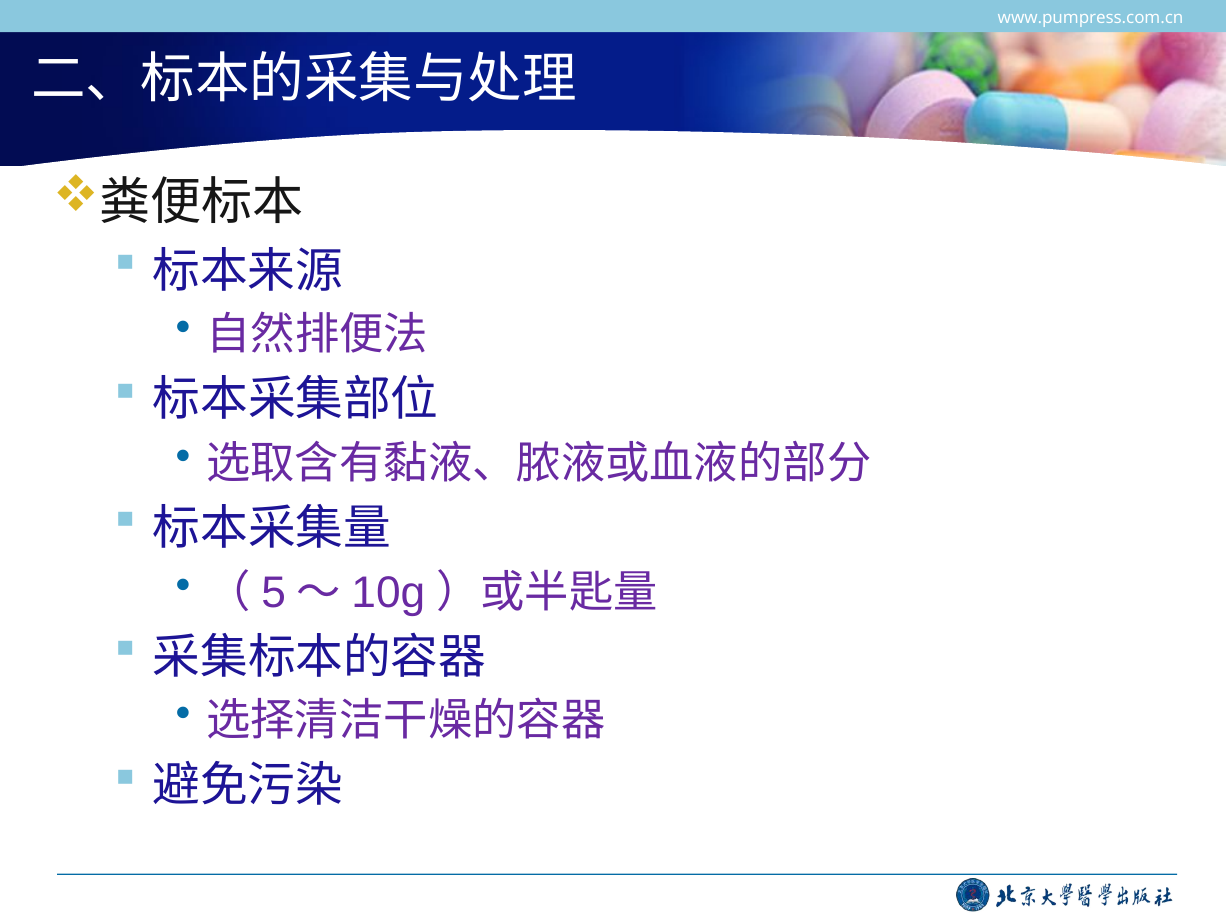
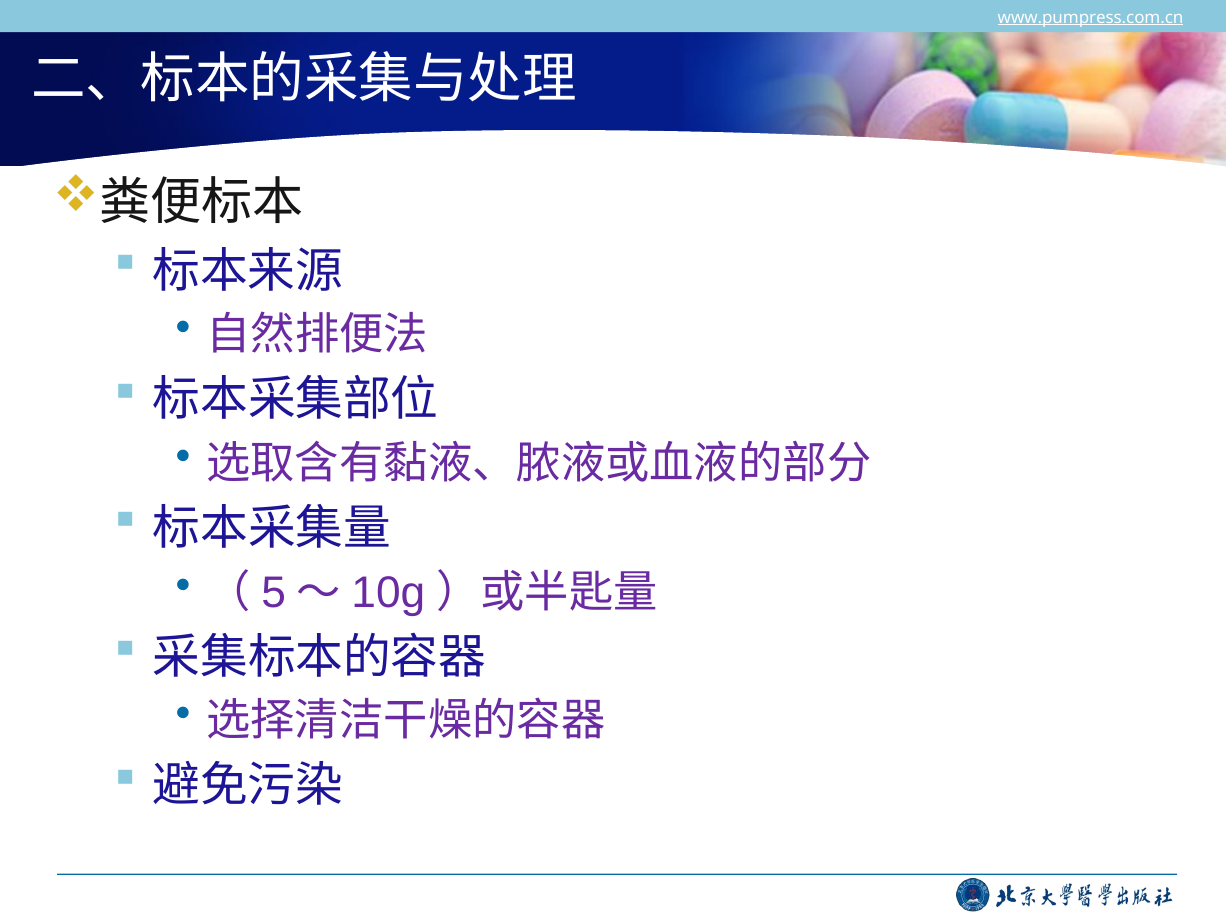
www.pumpress.com.cn underline: none -> present
